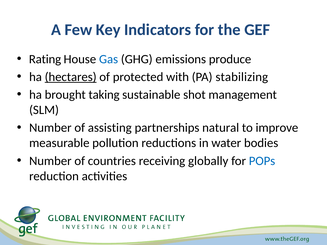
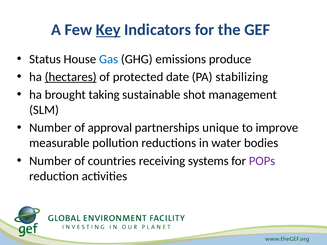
Key underline: none -> present
Rating: Rating -> Status
with: with -> date
assisting: assisting -> approval
natural: natural -> unique
globally: globally -> systems
POPs colour: blue -> purple
